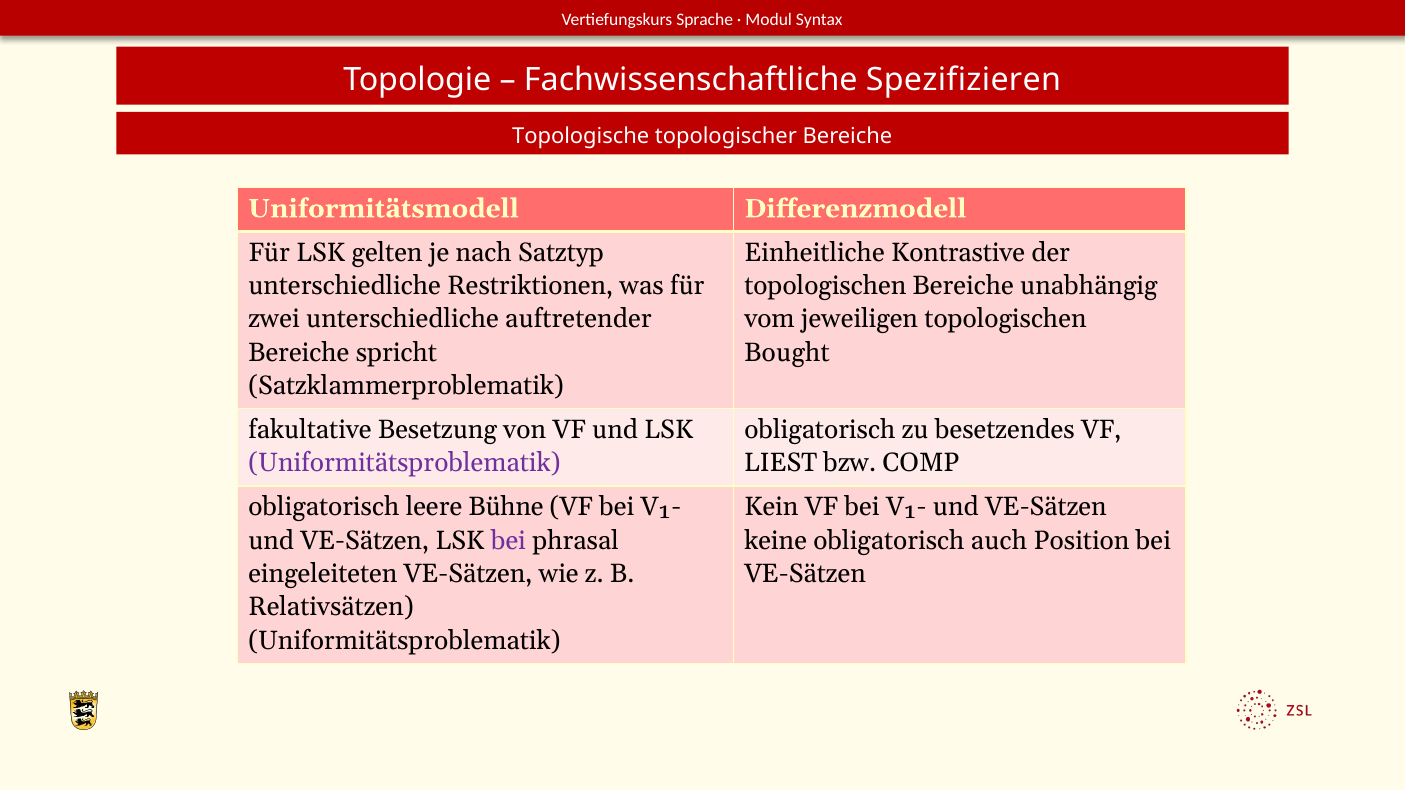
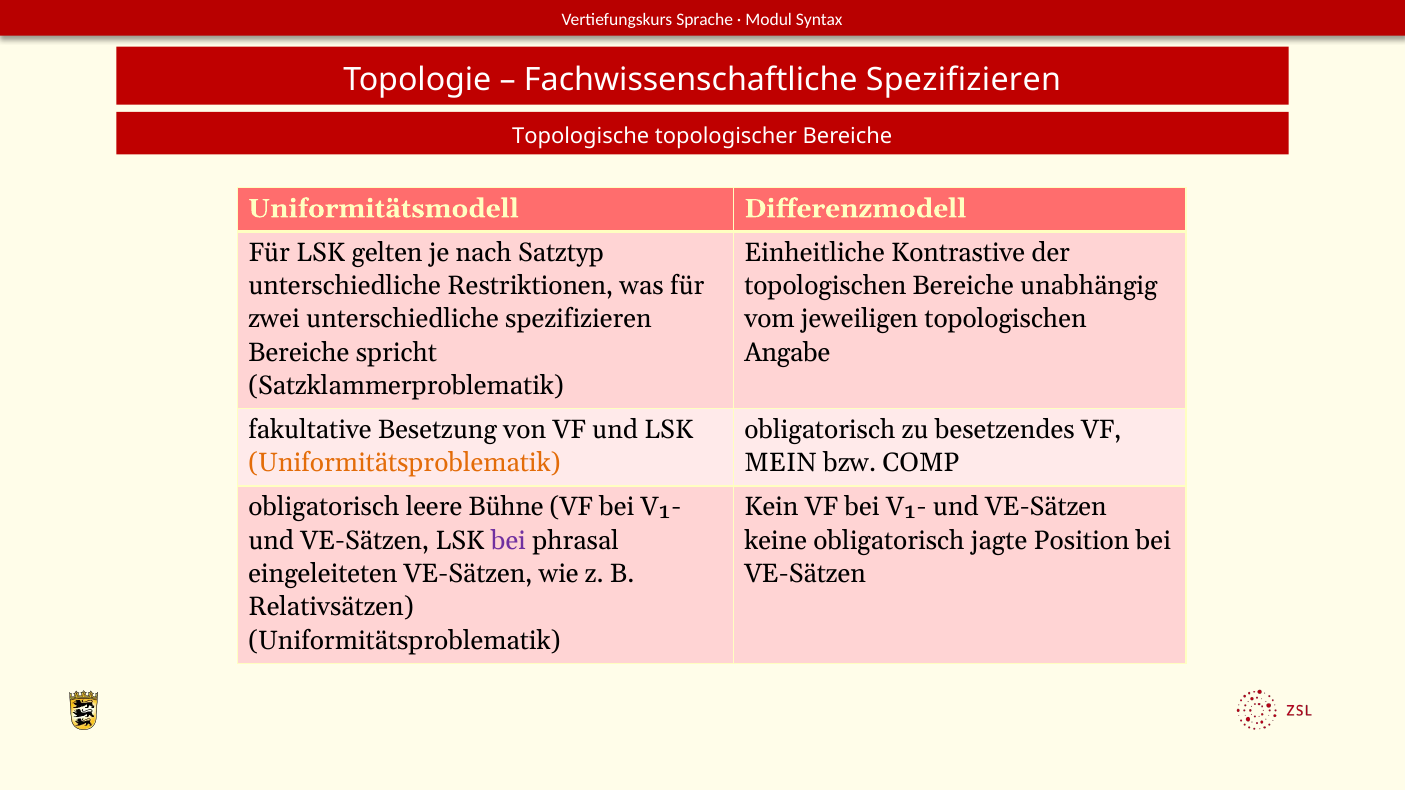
unterschiedliche auftretender: auftretender -> spezifizieren
Bought: Bought -> Angabe
Uniformitätsproblematik at (404, 463) colour: purple -> orange
LIEST: LIEST -> MEIN
auch: auch -> jagte
